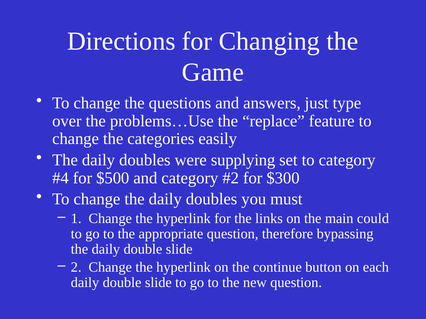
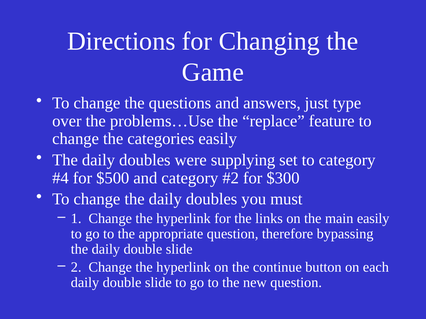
main could: could -> easily
